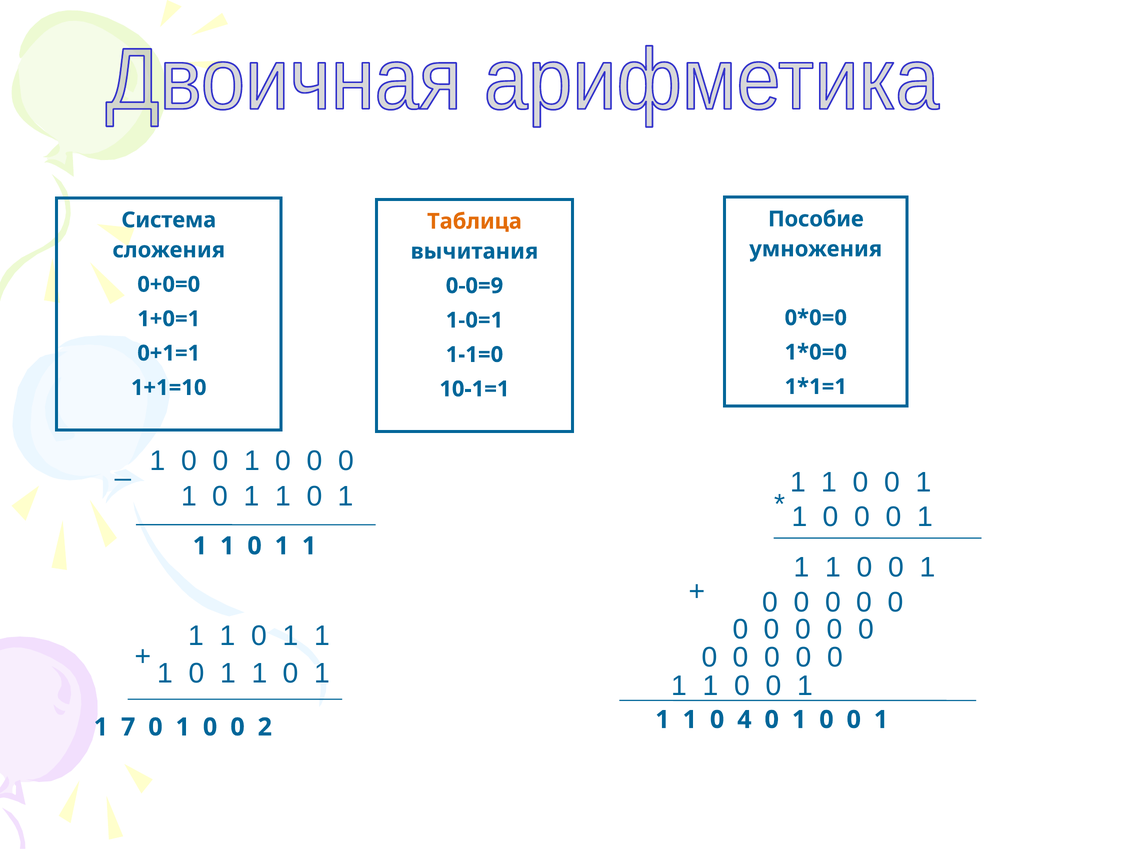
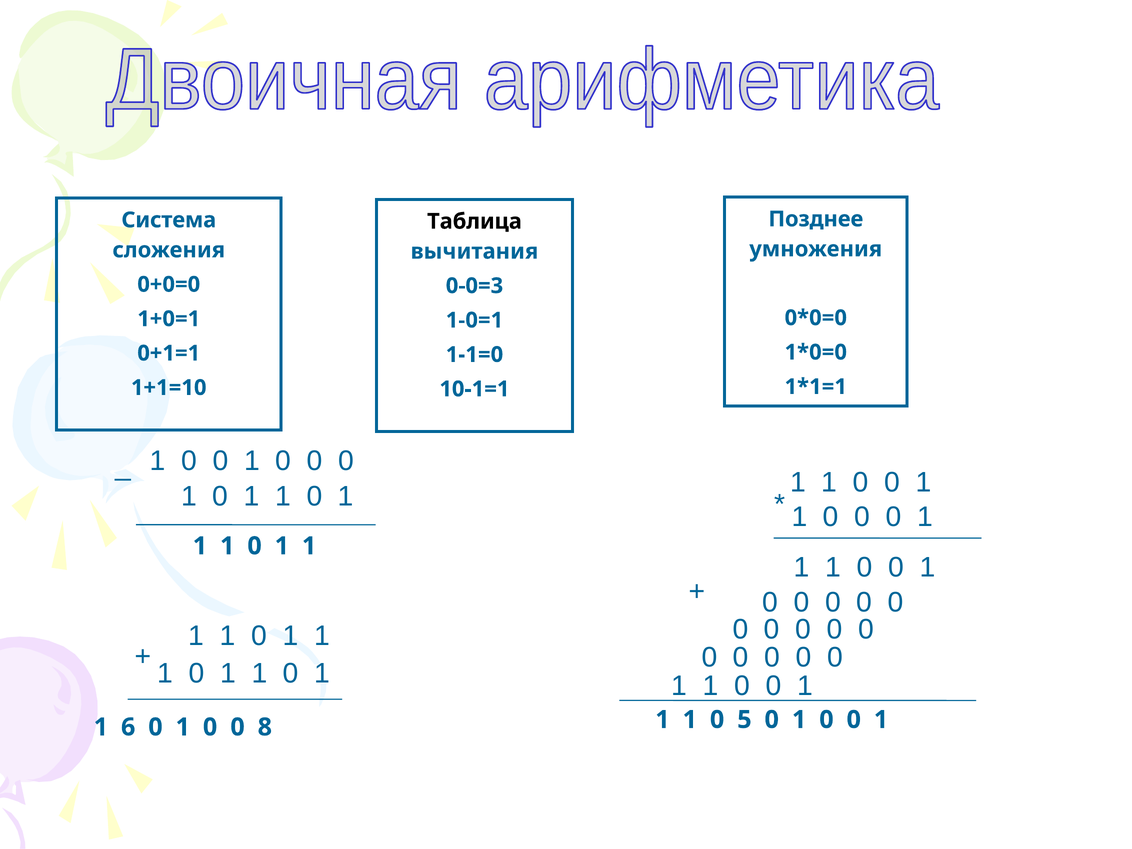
Пособие: Пособие -> Позднее
Таблица colour: orange -> black
0-0=9: 0-0=9 -> 0-0=3
4: 4 -> 5
7: 7 -> 6
2: 2 -> 8
